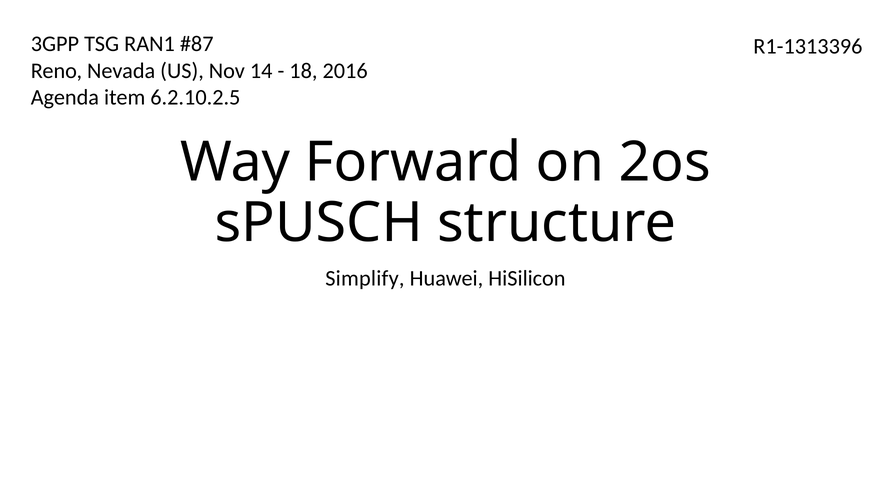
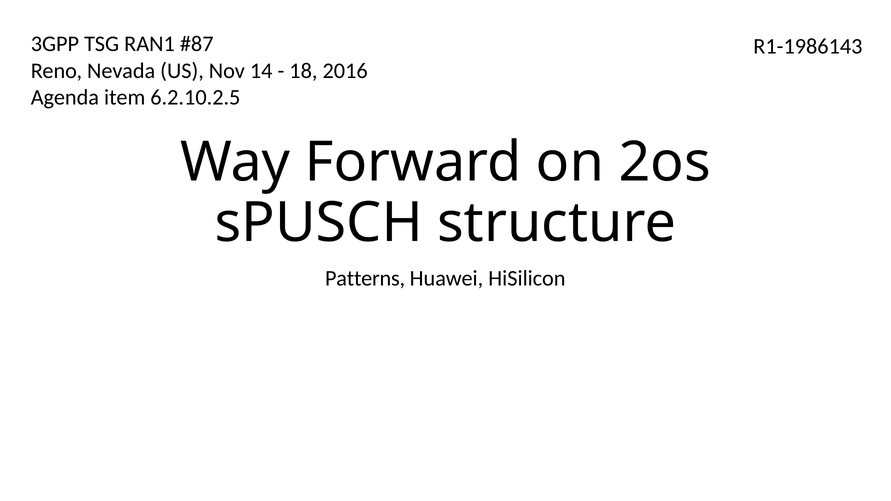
R1-1313396: R1-1313396 -> R1-1986143
Simplify: Simplify -> Patterns
